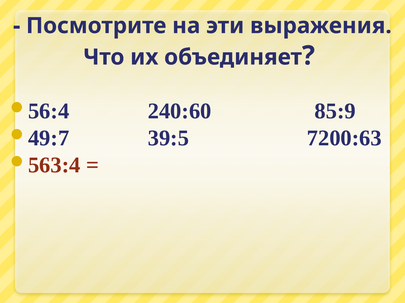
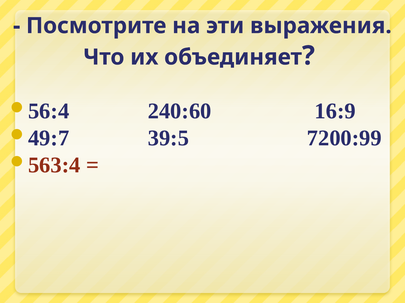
85:9: 85:9 -> 16:9
7200:63: 7200:63 -> 7200:99
